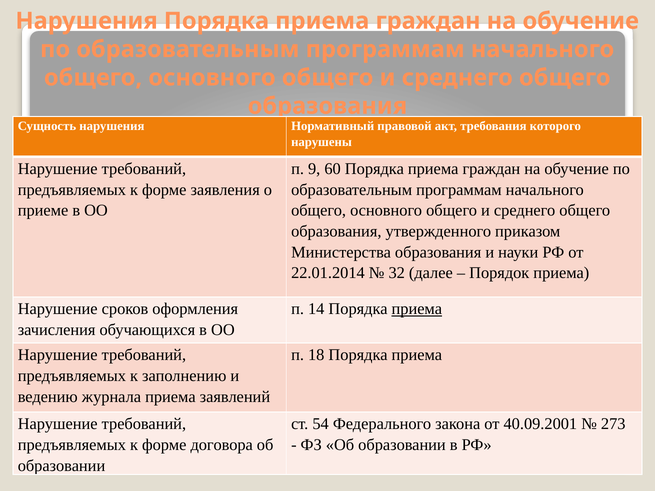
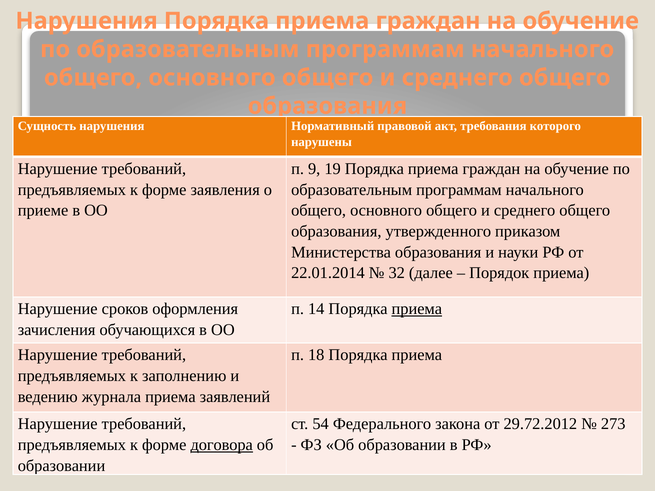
60: 60 -> 19
40.09.2001: 40.09.2001 -> 29.72.2012
договора underline: none -> present
